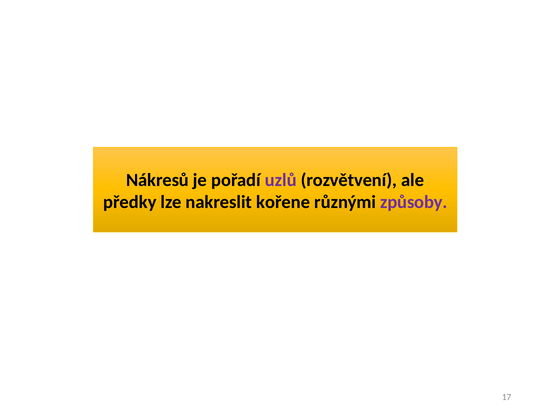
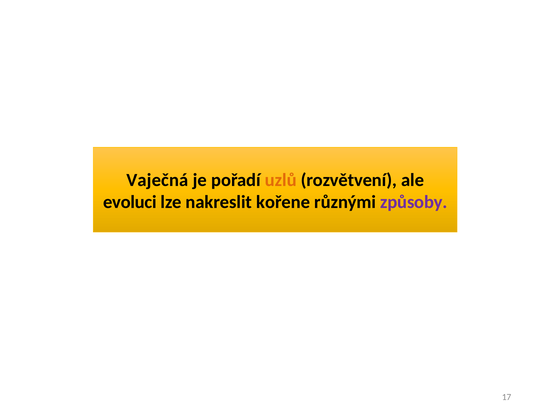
Nákresů: Nákresů -> Vaječná
uzlů colour: purple -> orange
předky: předky -> evoluci
